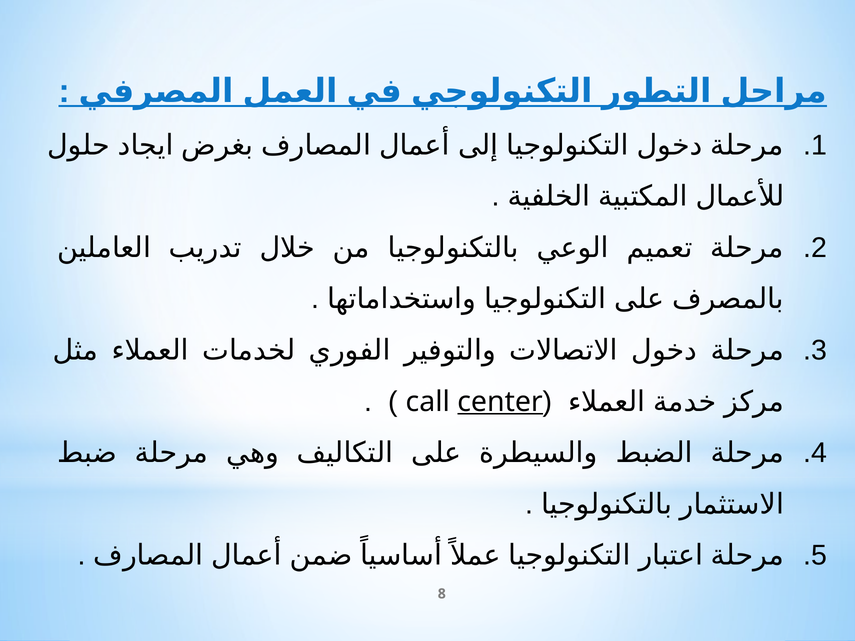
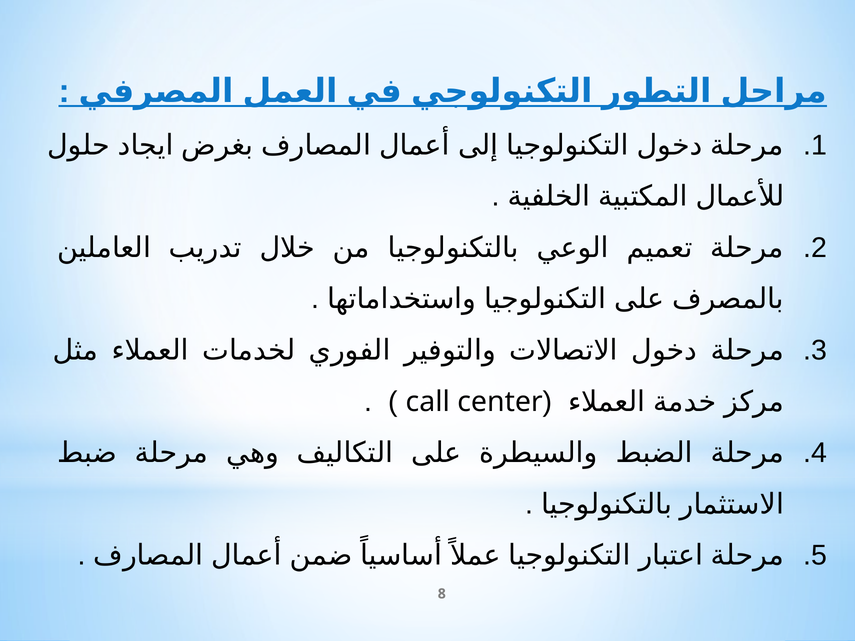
center underline: present -> none
